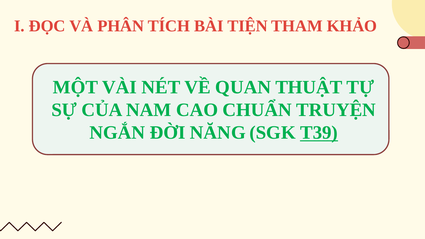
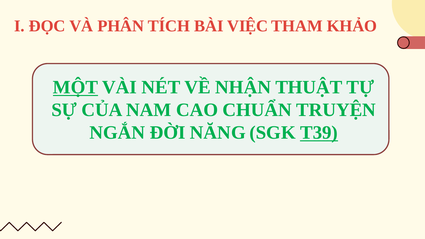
TIỆN: TIỆN -> VIỆC
MỘT underline: none -> present
QUAN: QUAN -> NHẬN
